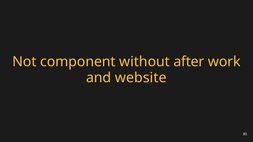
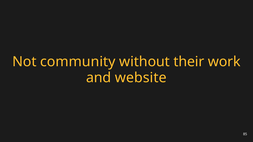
component: component -> community
after: after -> their
